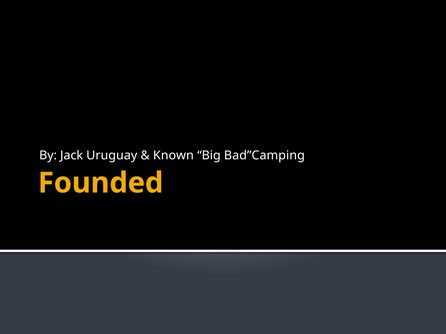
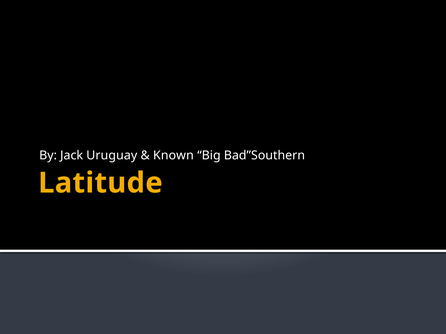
Bad”Camping: Bad”Camping -> Bad”Southern
Founded: Founded -> Latitude
